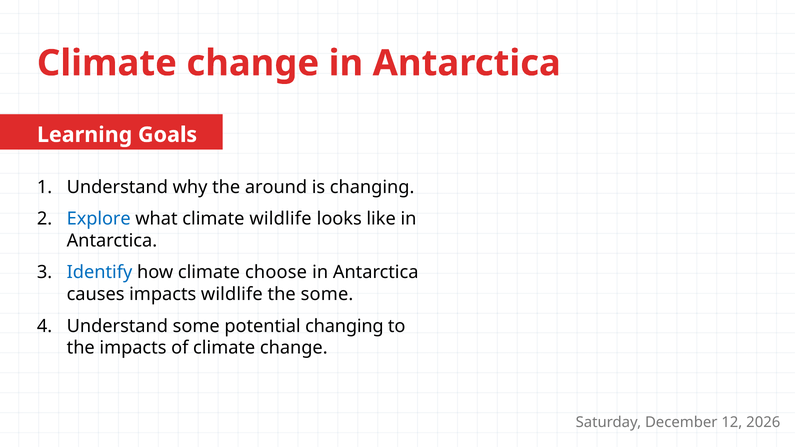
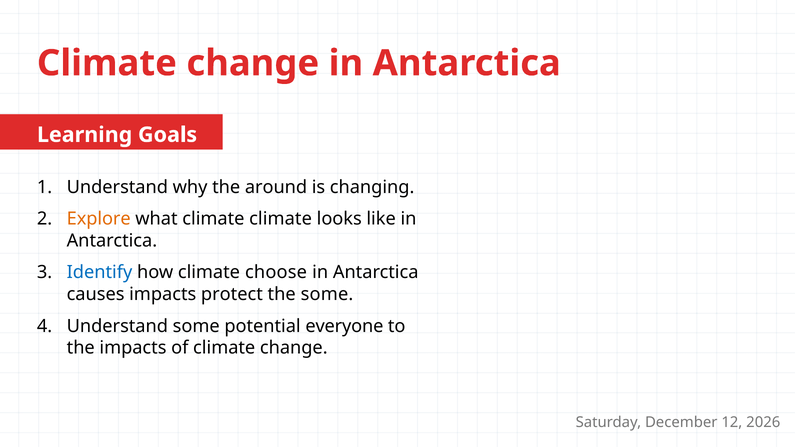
Explore colour: blue -> orange
climate wildlife: wildlife -> climate
impacts wildlife: wildlife -> protect
potential changing: changing -> everyone
